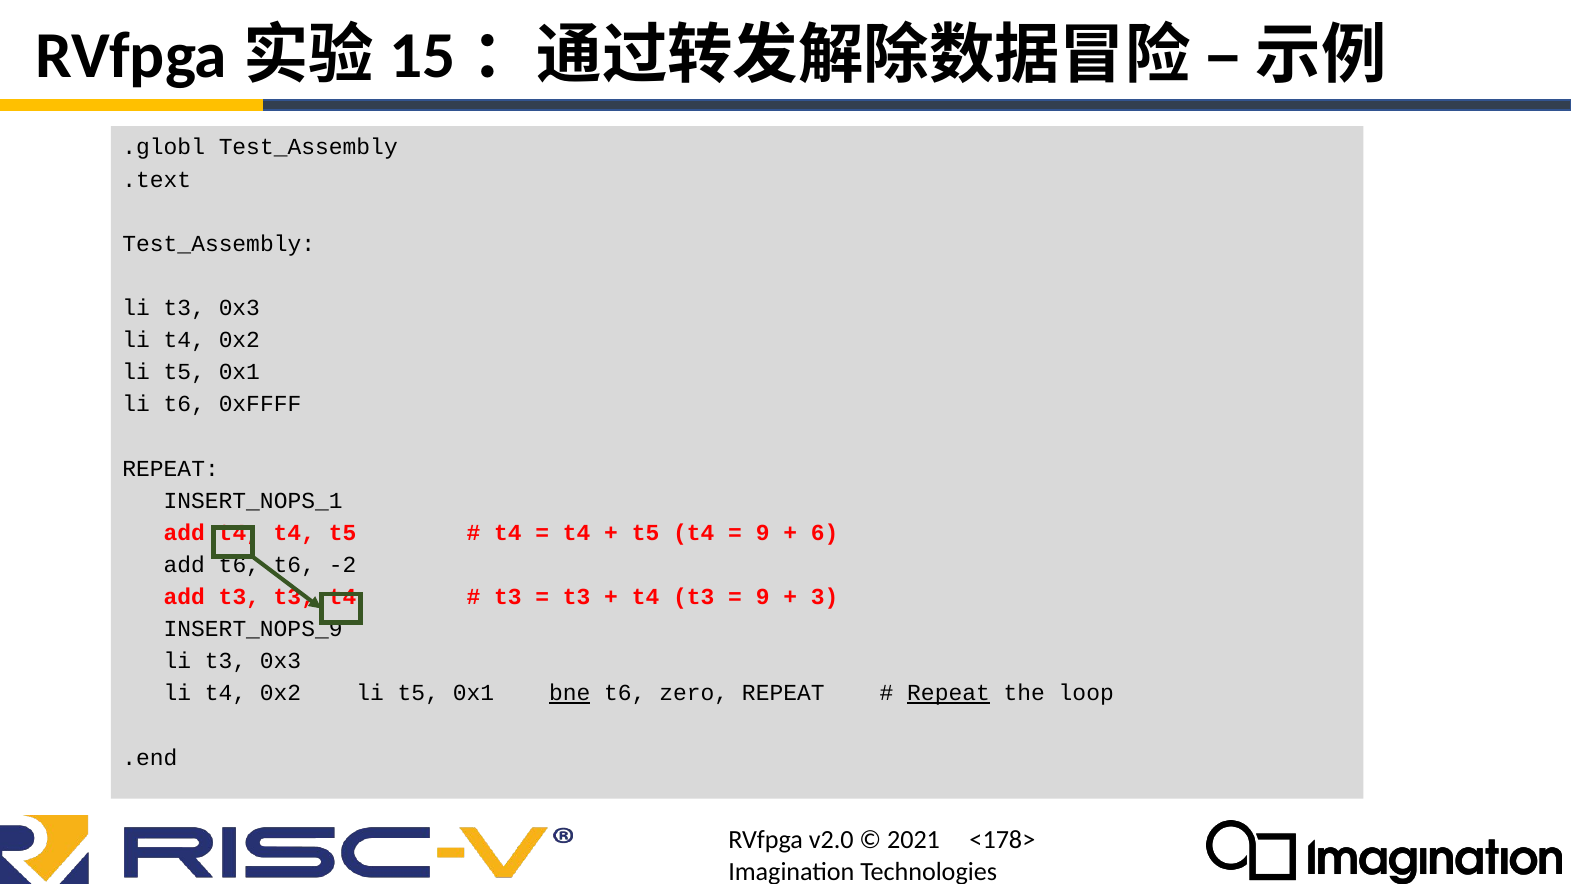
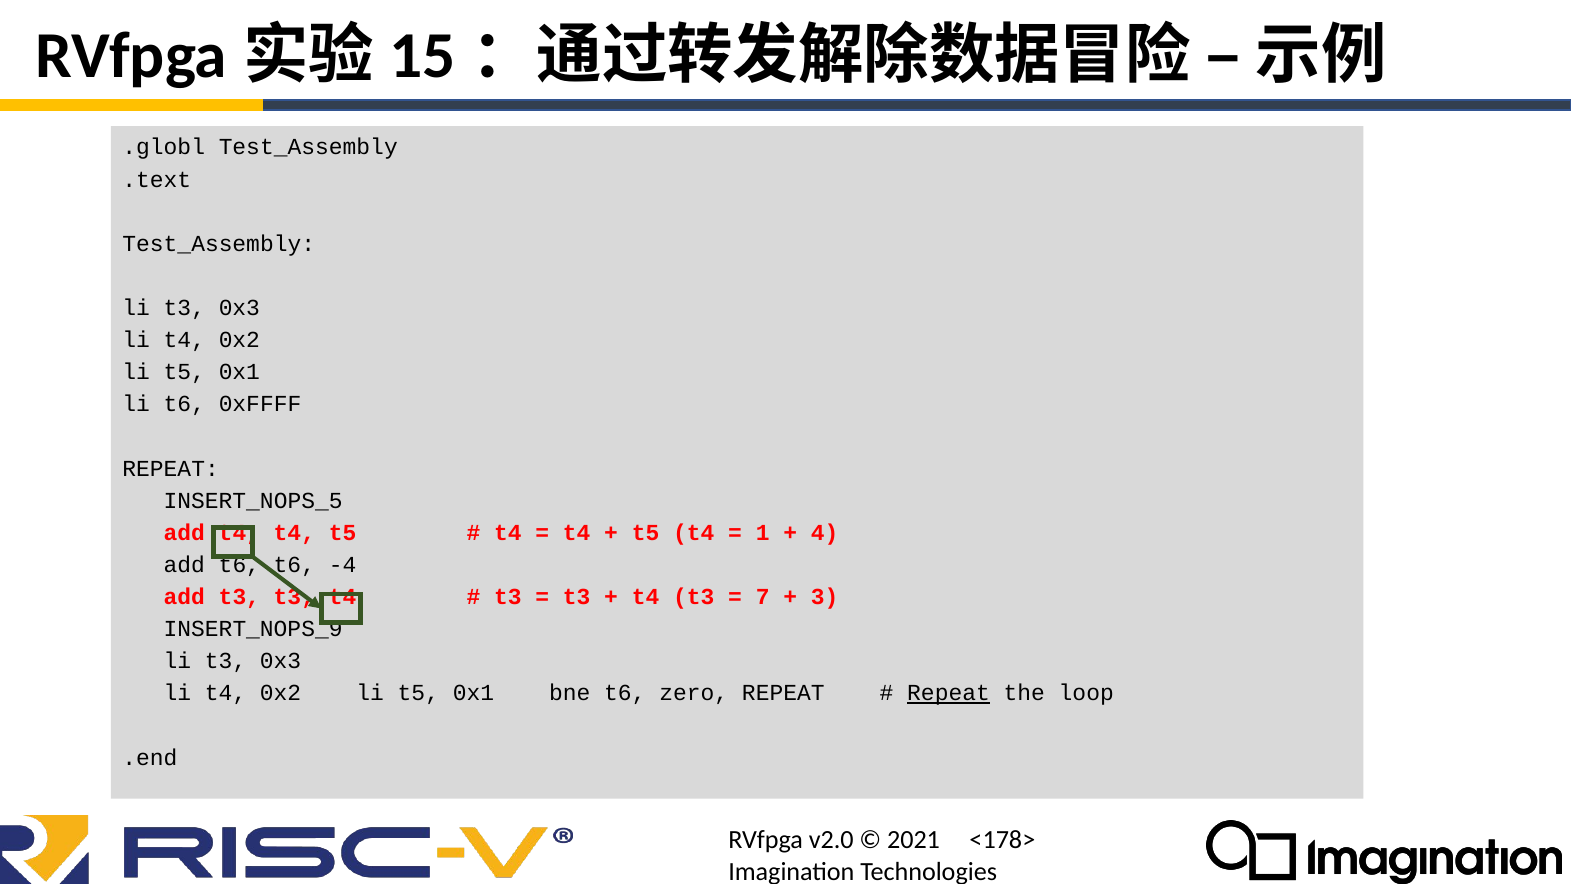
INSERT_NOPS_1: INSERT_NOPS_1 -> INSERT_NOPS_5
9 at (763, 533): 9 -> 1
6: 6 -> 4
-2: -2 -> -4
9 at (763, 597): 9 -> 7
bne underline: present -> none
